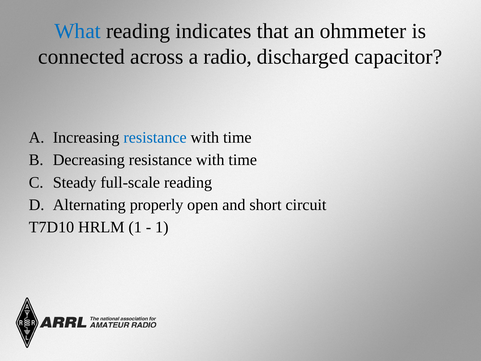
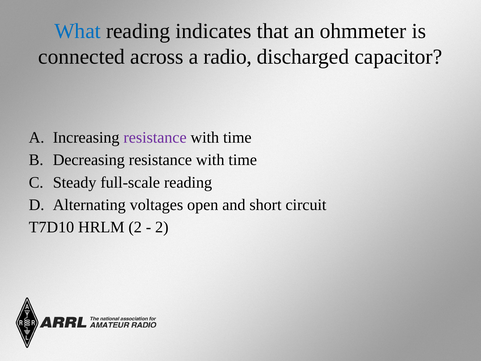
resistance at (155, 137) colour: blue -> purple
properly: properly -> voltages
HRLM 1: 1 -> 2
1 at (162, 227): 1 -> 2
